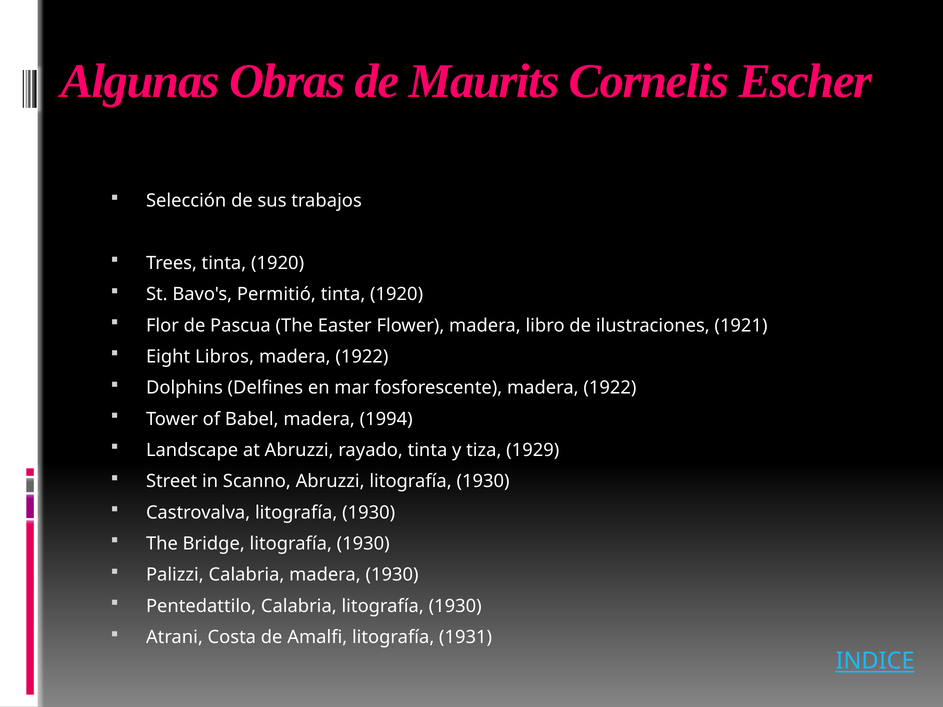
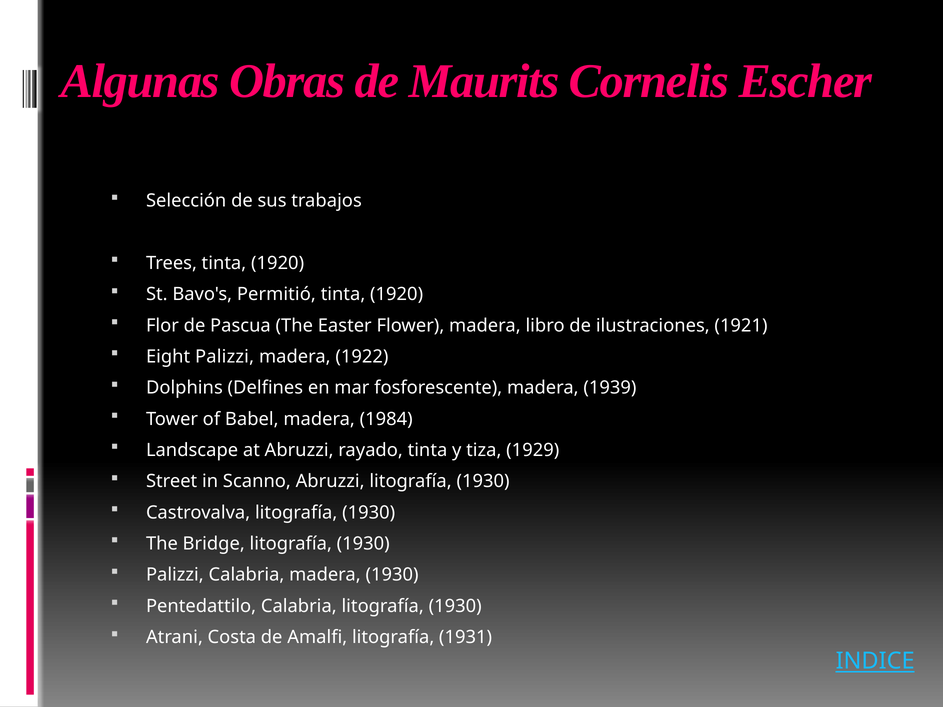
Eight Libros: Libros -> Palizzi
fosforescente madera 1922: 1922 -> 1939
1994: 1994 -> 1984
